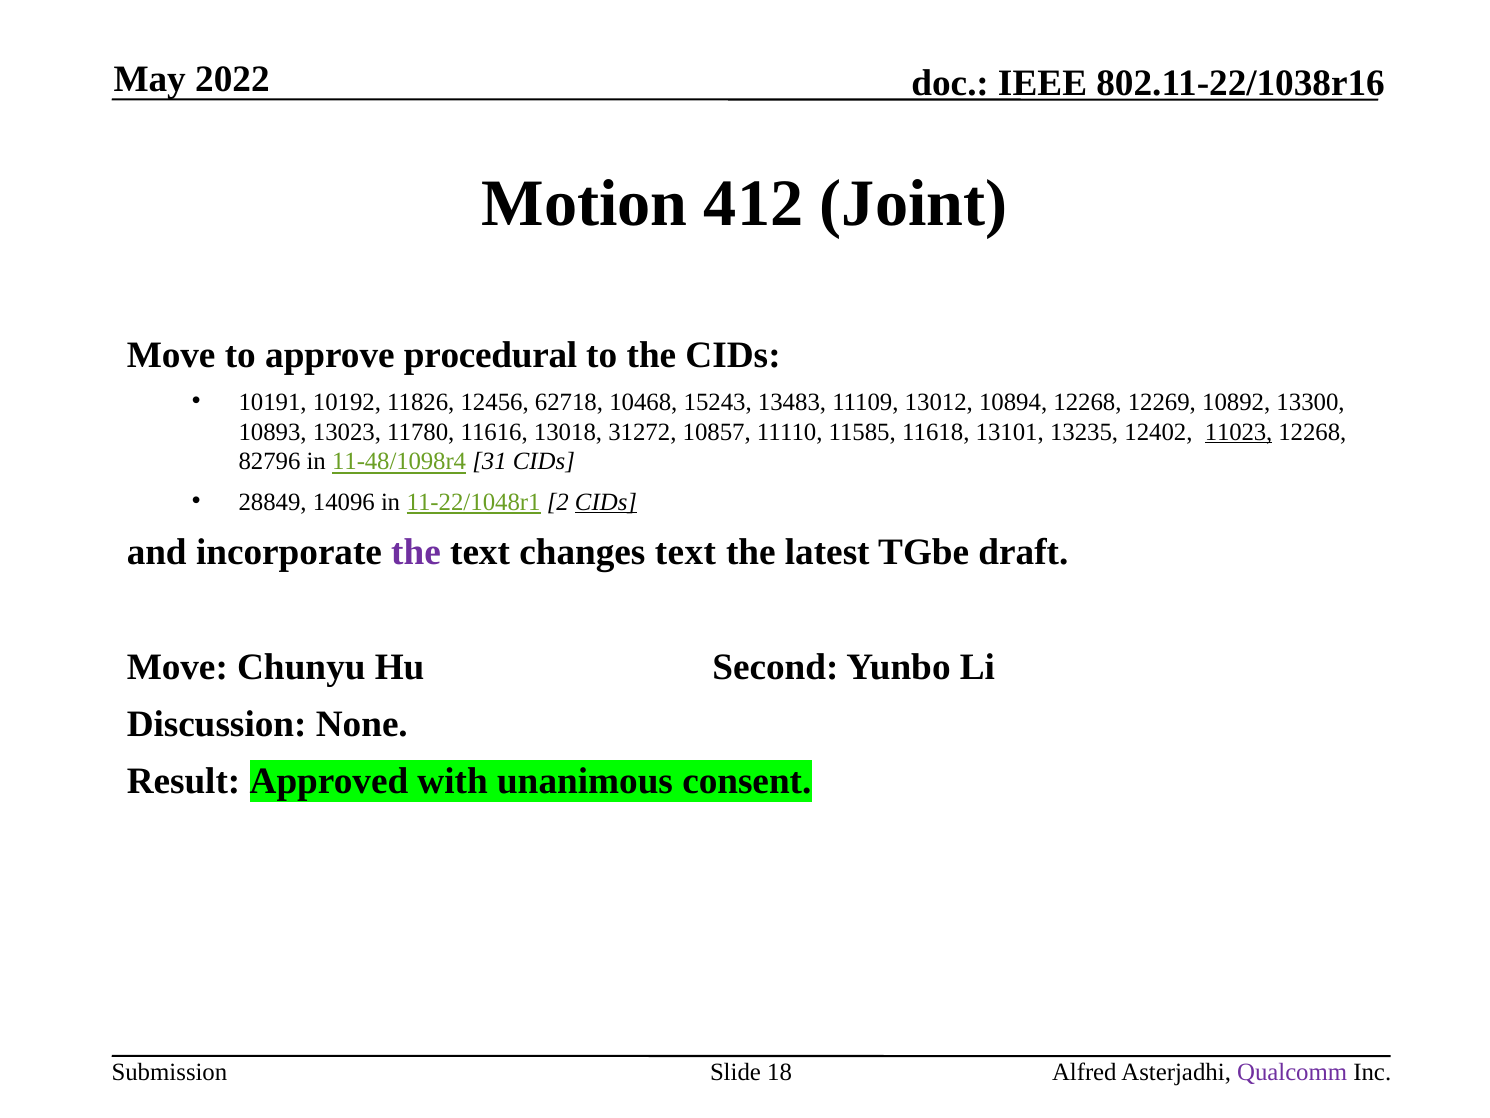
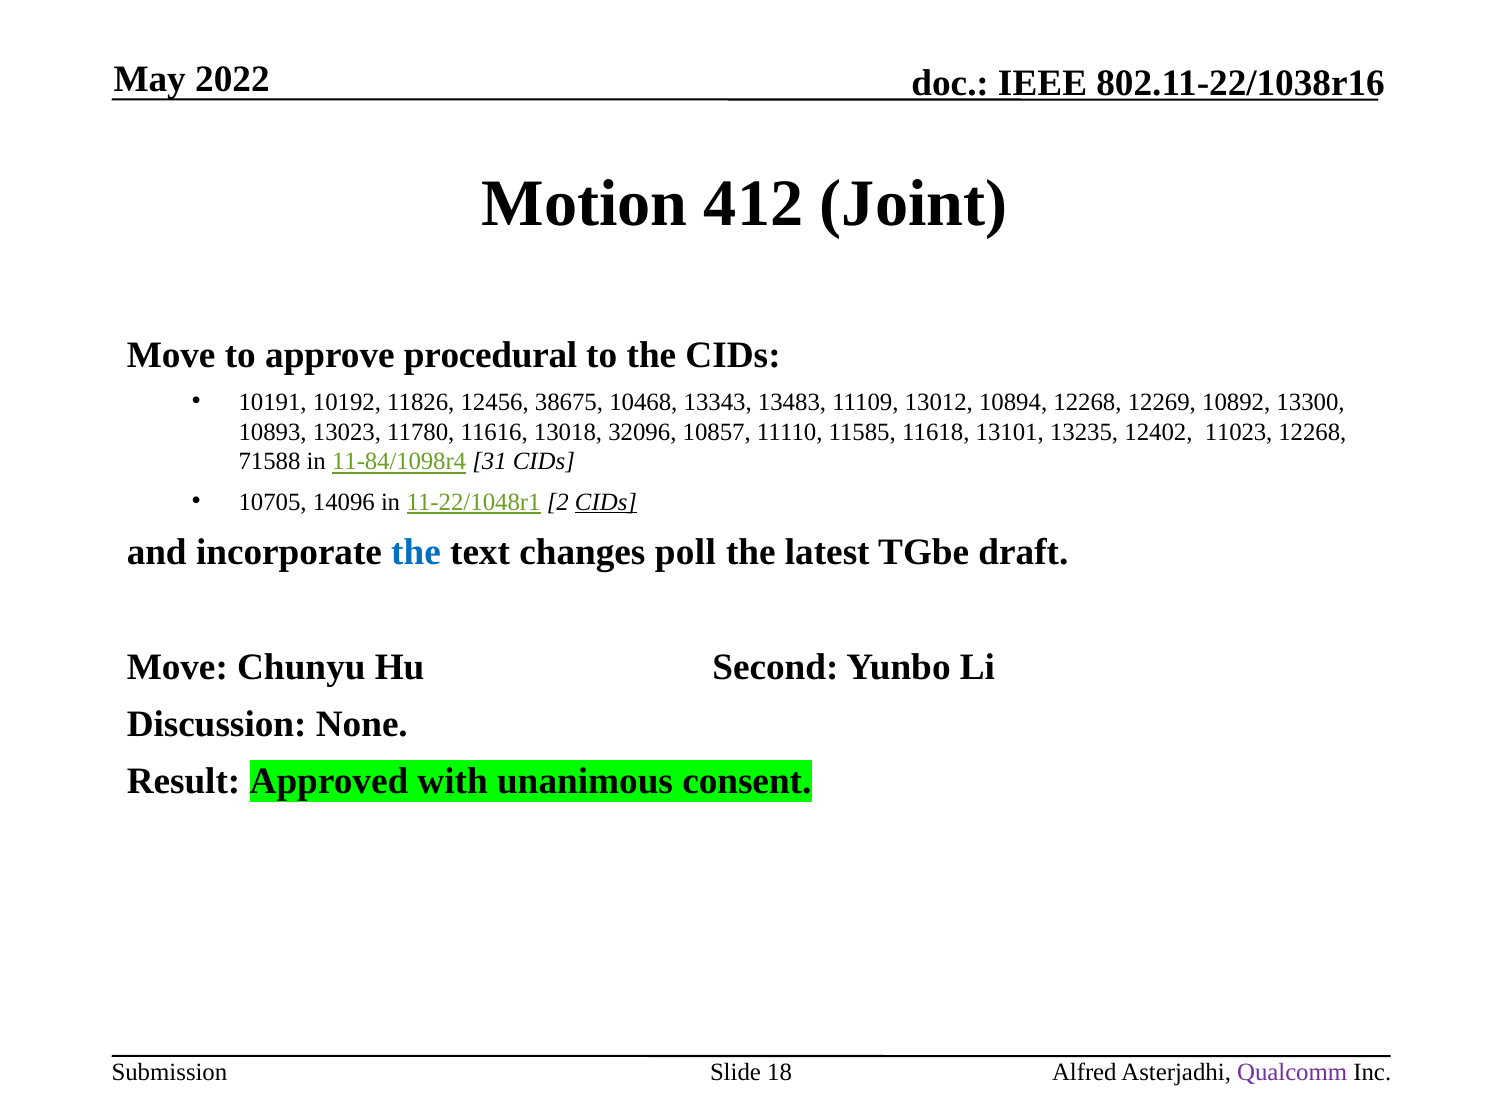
62718: 62718 -> 38675
15243: 15243 -> 13343
31272: 31272 -> 32096
11023 underline: present -> none
82796: 82796 -> 71588
11-48/1098r4: 11-48/1098r4 -> 11-84/1098r4
28849: 28849 -> 10705
the at (416, 552) colour: purple -> blue
changes text: text -> poll
